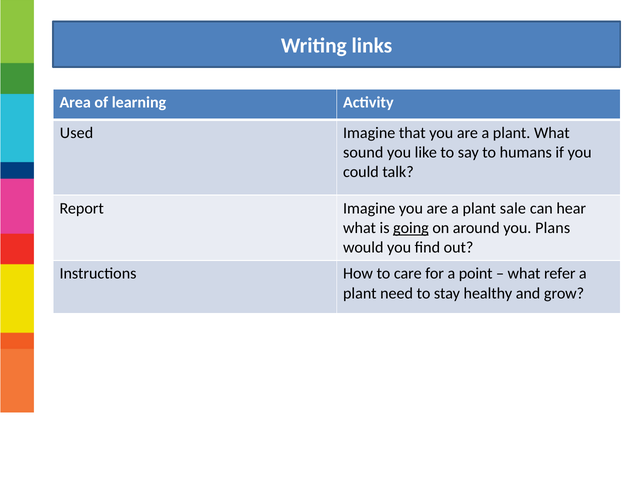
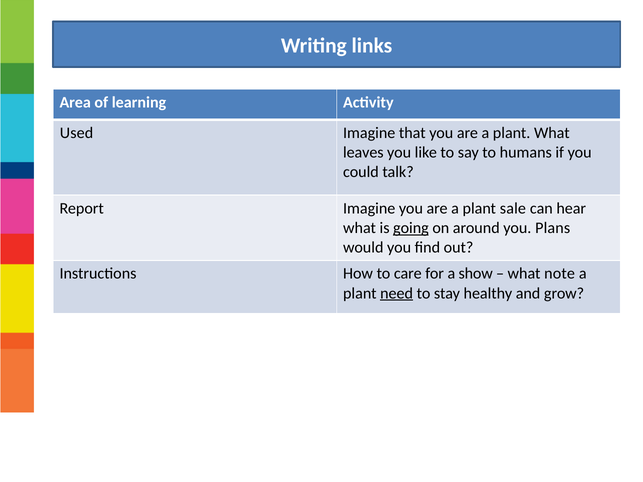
sound: sound -> leaves
point: point -> show
refer: refer -> note
need underline: none -> present
